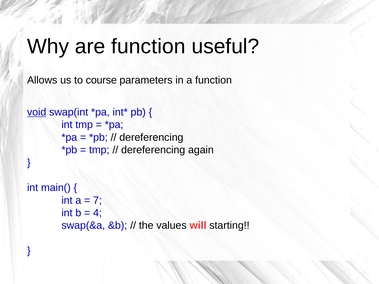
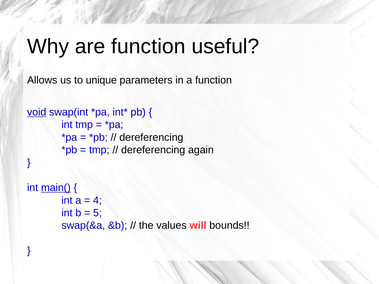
course: course -> unique
main( underline: none -> present
7: 7 -> 4
4: 4 -> 5
starting: starting -> bounds
